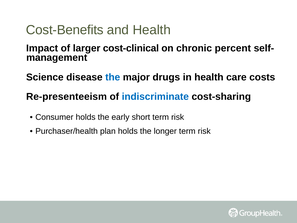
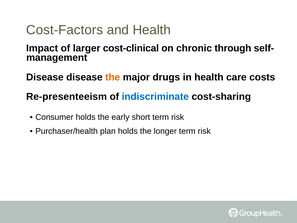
Cost-Benefits: Cost-Benefits -> Cost-Factors
percent: percent -> through
Science at (45, 77): Science -> Disease
the at (113, 77) colour: blue -> orange
